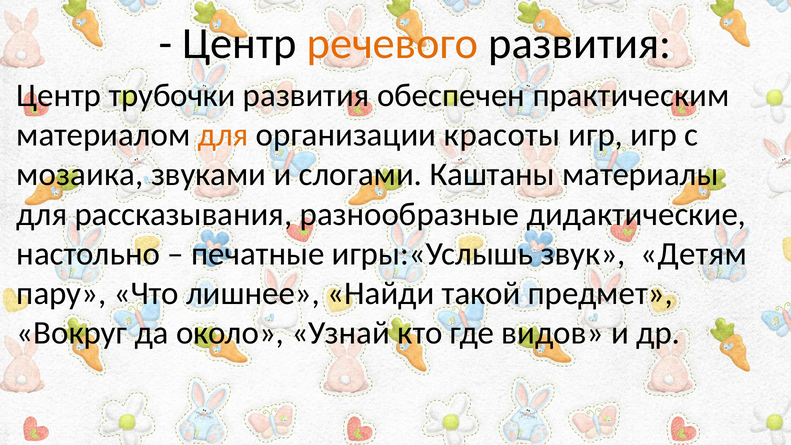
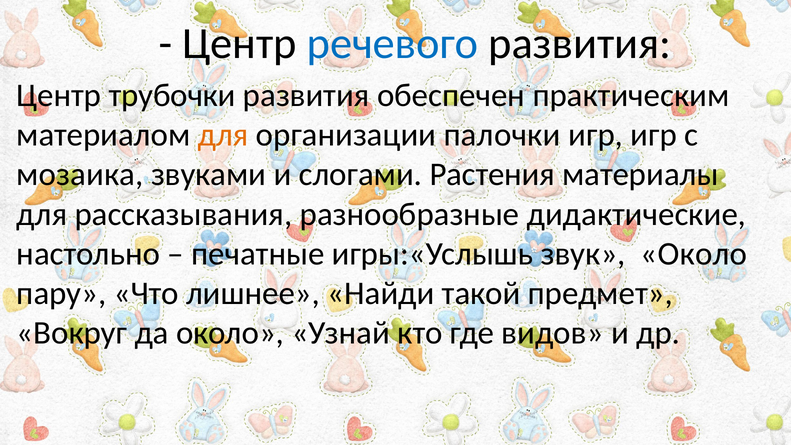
речевого colour: orange -> blue
красоты: красоты -> палочки
Каштаны: Каштаны -> Растения
звук Детям: Детям -> Около
